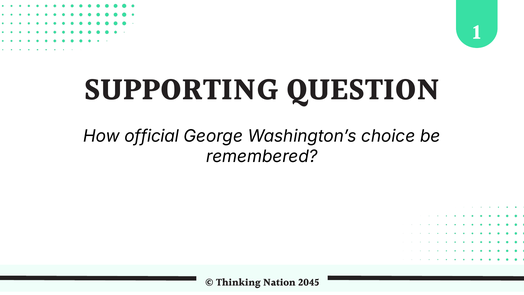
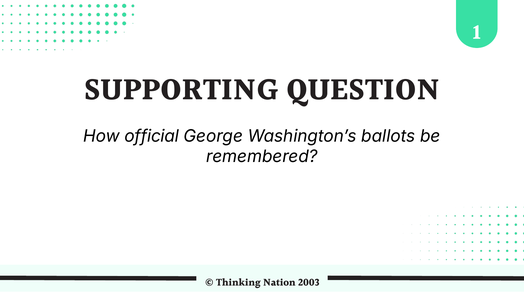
choice: choice -> ballots
2045: 2045 -> 2003
